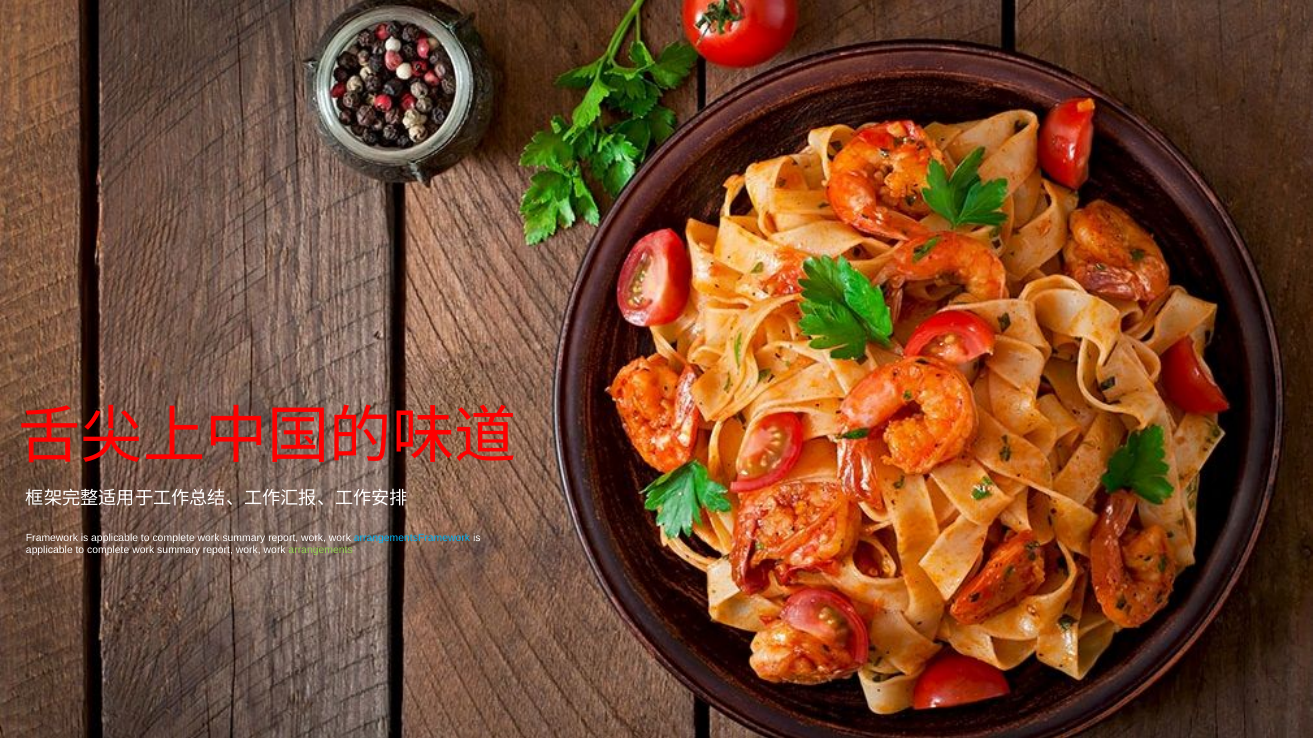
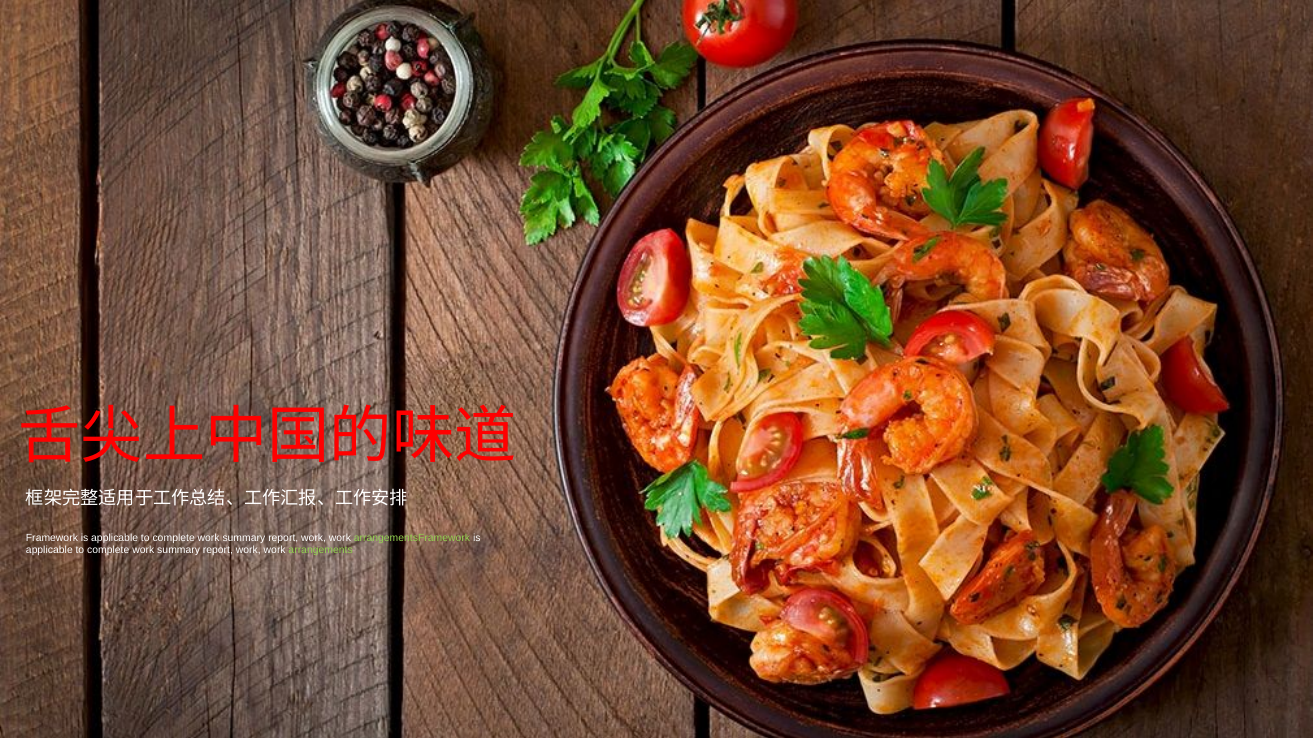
arrangementsFramework colour: light blue -> light green
